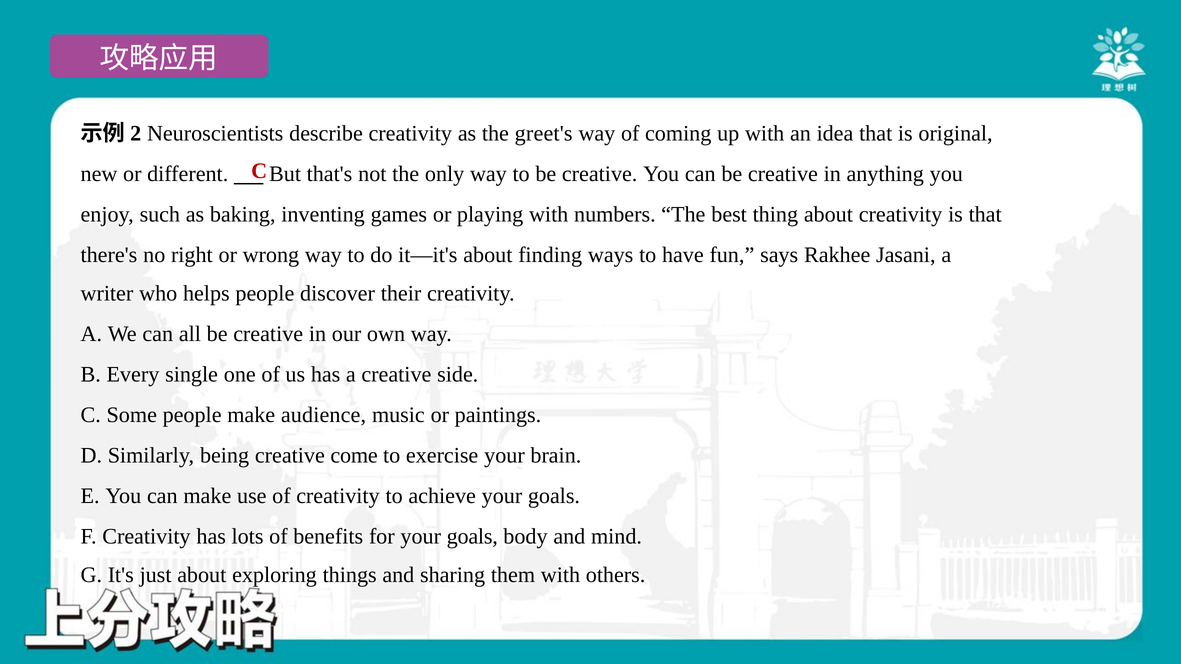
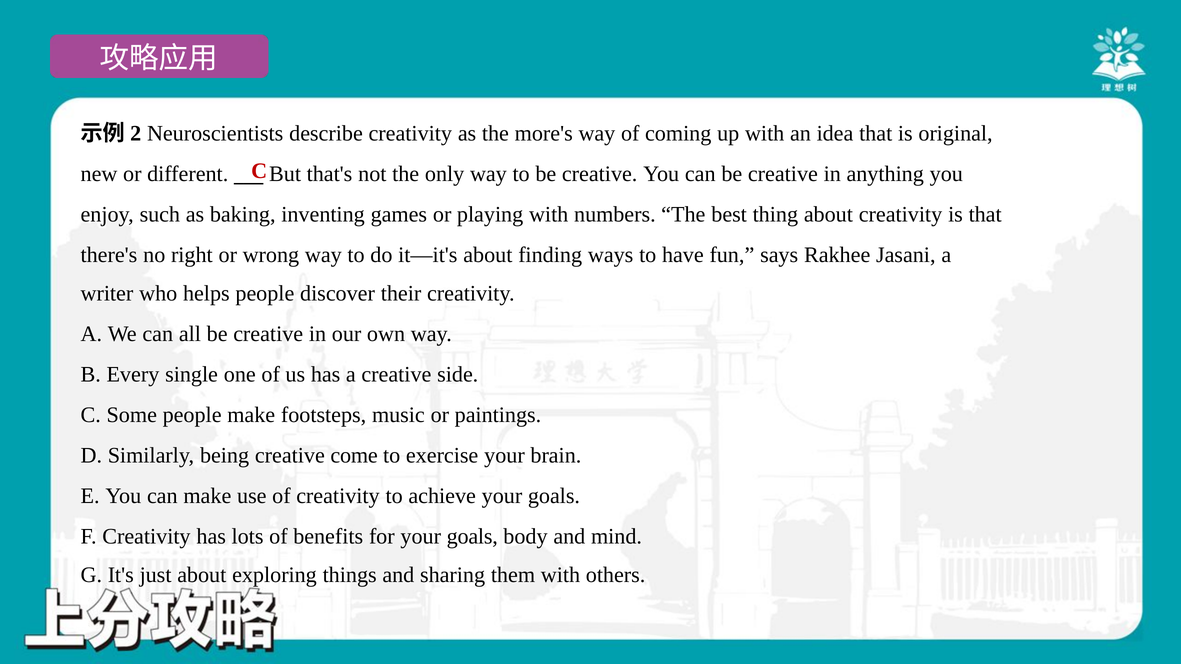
greet's: greet's -> more's
audience: audience -> footsteps
